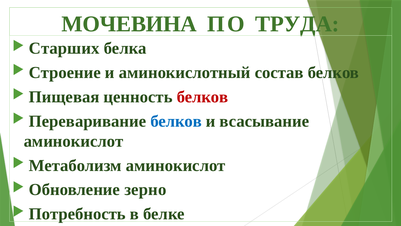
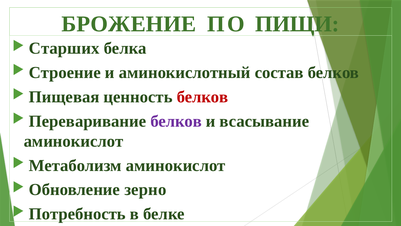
МОЧЕВИНА: МОЧЕВИНА -> БРОЖЕНИЕ
ТРУДА: ТРУДА -> ПИЩИ
белков at (176, 121) colour: blue -> purple
